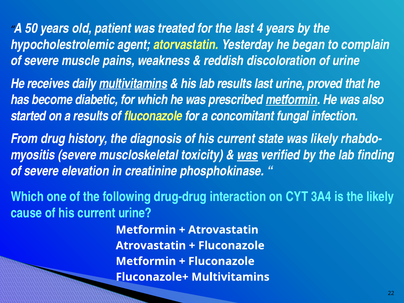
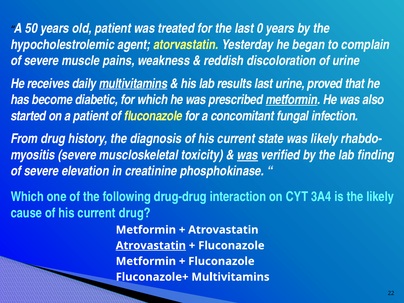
4: 4 -> 0
a results: results -> patient
current urine: urine -> drug
Atrovastatin at (151, 246) underline: none -> present
